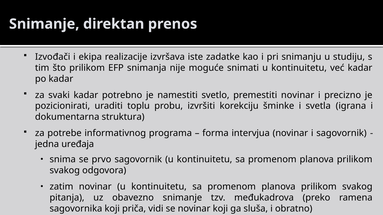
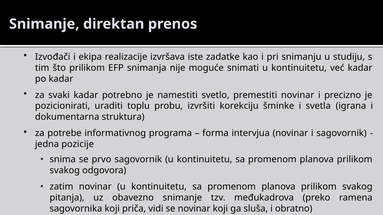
uređaja: uređaja -> pozicije
